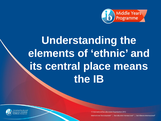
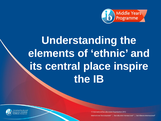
means: means -> inspire
